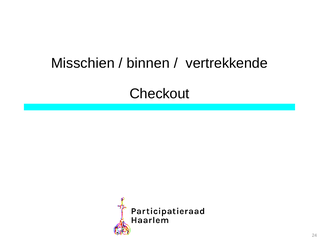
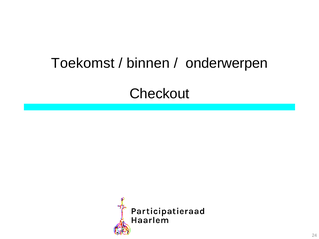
Misschien: Misschien -> Toekomst
vertrekkende: vertrekkende -> onderwerpen
